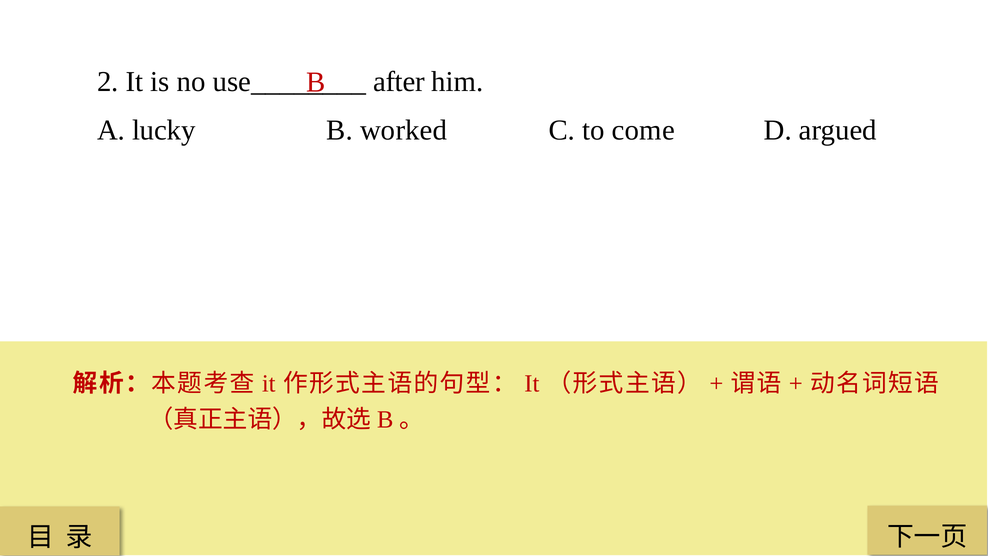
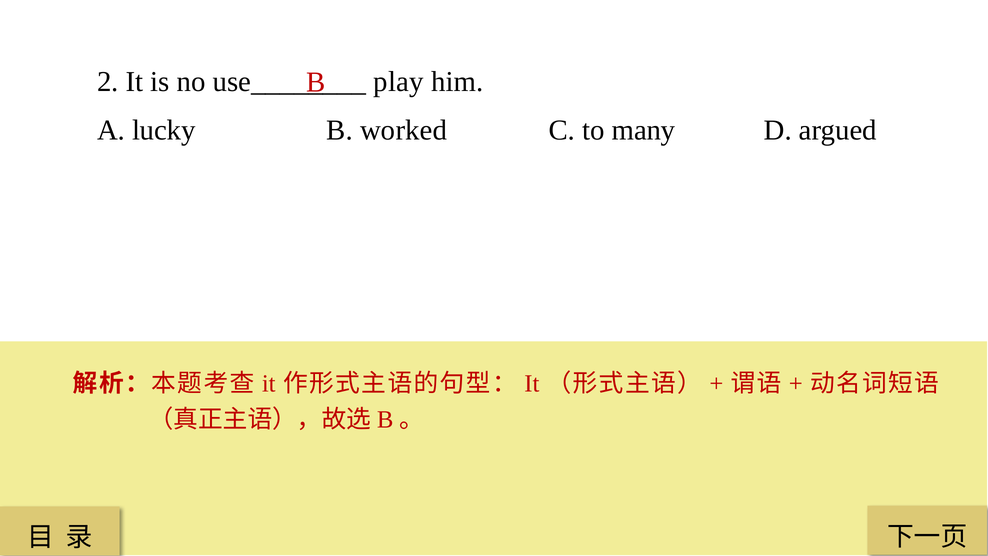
after: after -> play
come: come -> many
